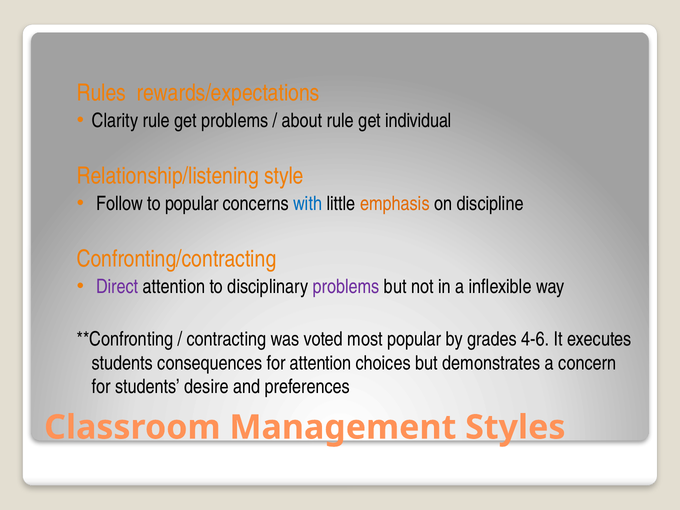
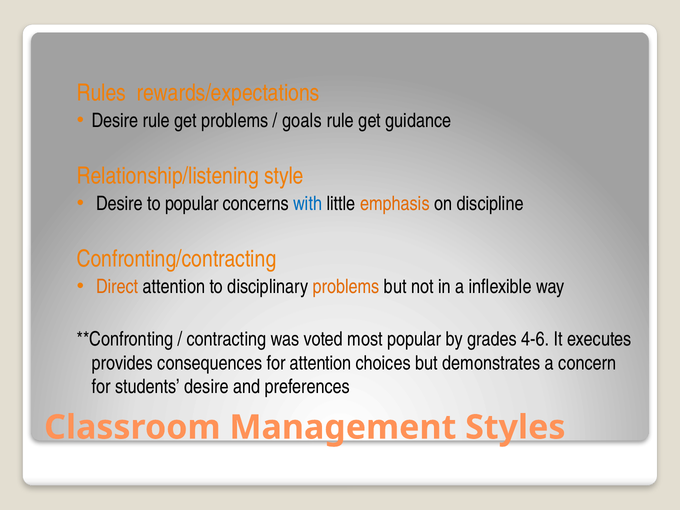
Clarity at (115, 121): Clarity -> Desire
about: about -> goals
individual: individual -> guidance
Follow at (119, 204): Follow -> Desire
Direct colour: purple -> orange
problems at (346, 287) colour: purple -> orange
students at (122, 363): students -> provides
